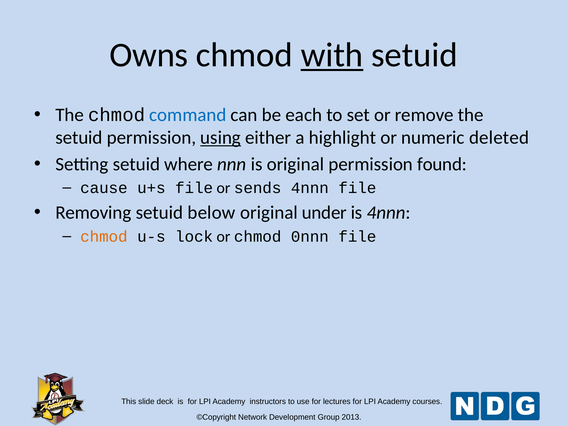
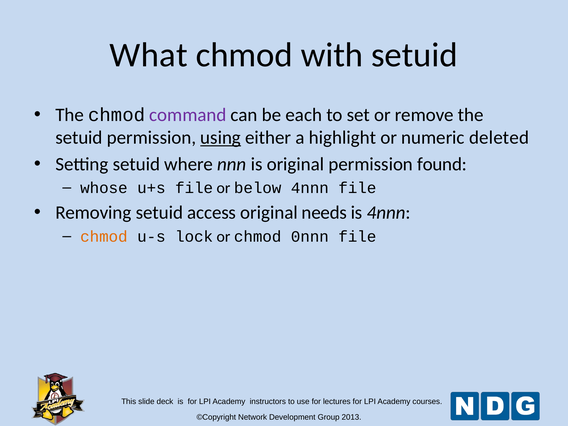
Owns: Owns -> What
with underline: present -> none
command colour: blue -> purple
cause: cause -> whose
sends: sends -> below
below: below -> access
under: under -> needs
